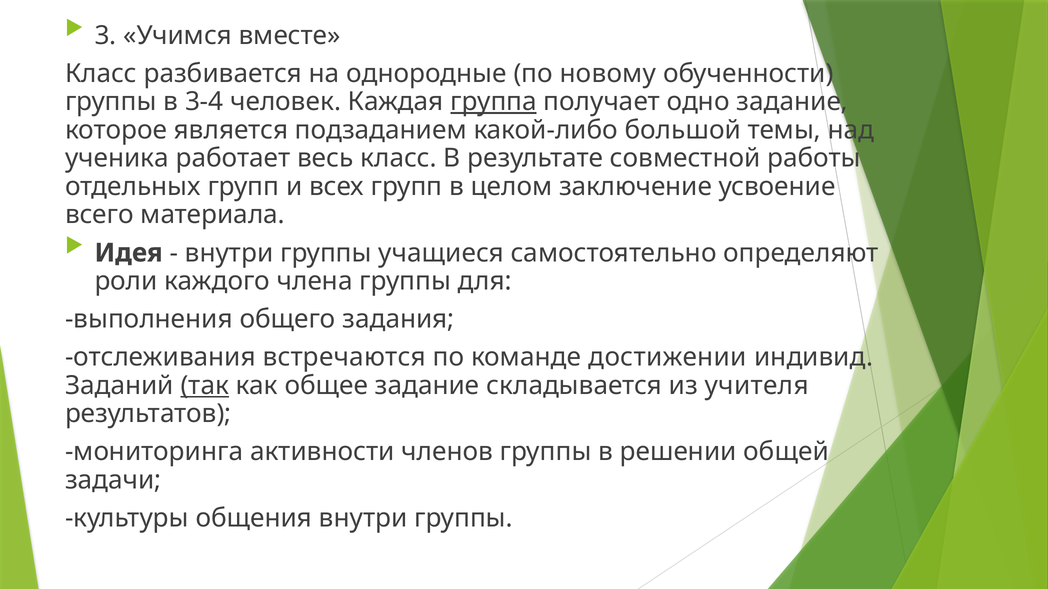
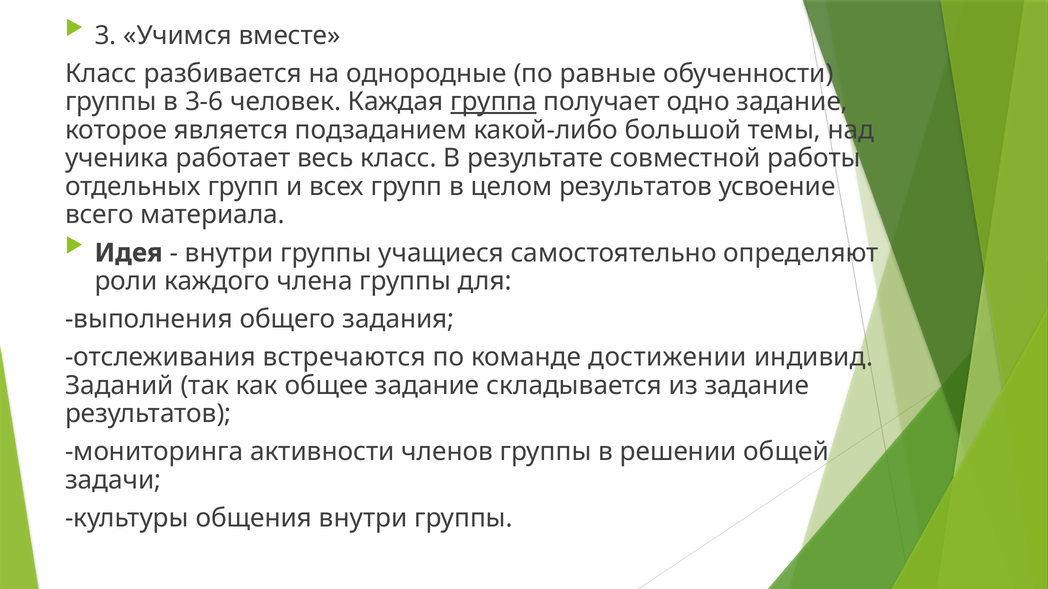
новому: новому -> равные
3-4: 3-4 -> 3-6
целом заключение: заключение -> результатов
так underline: present -> none
из учителя: учителя -> задание
